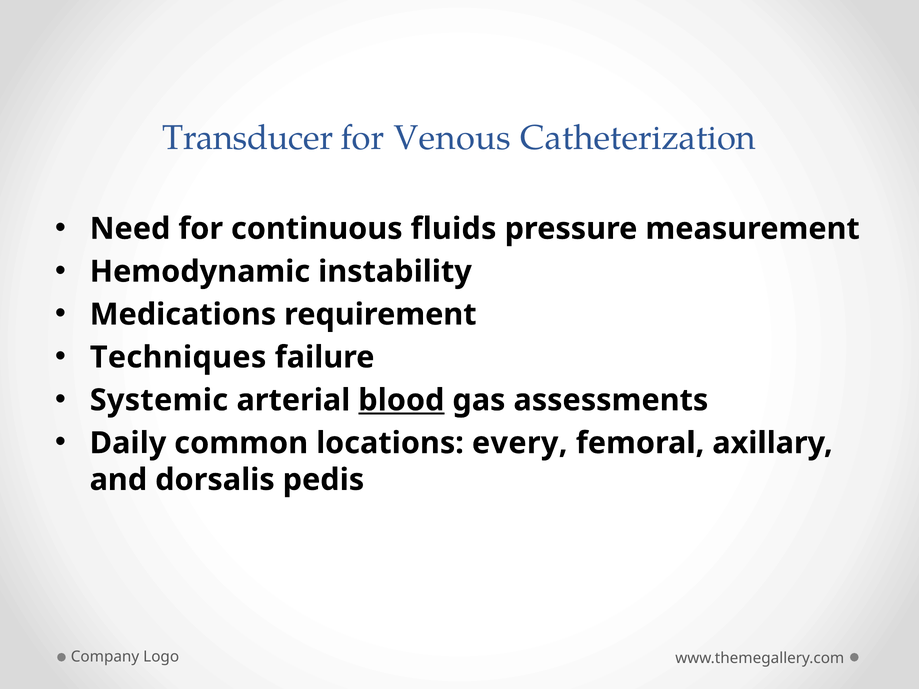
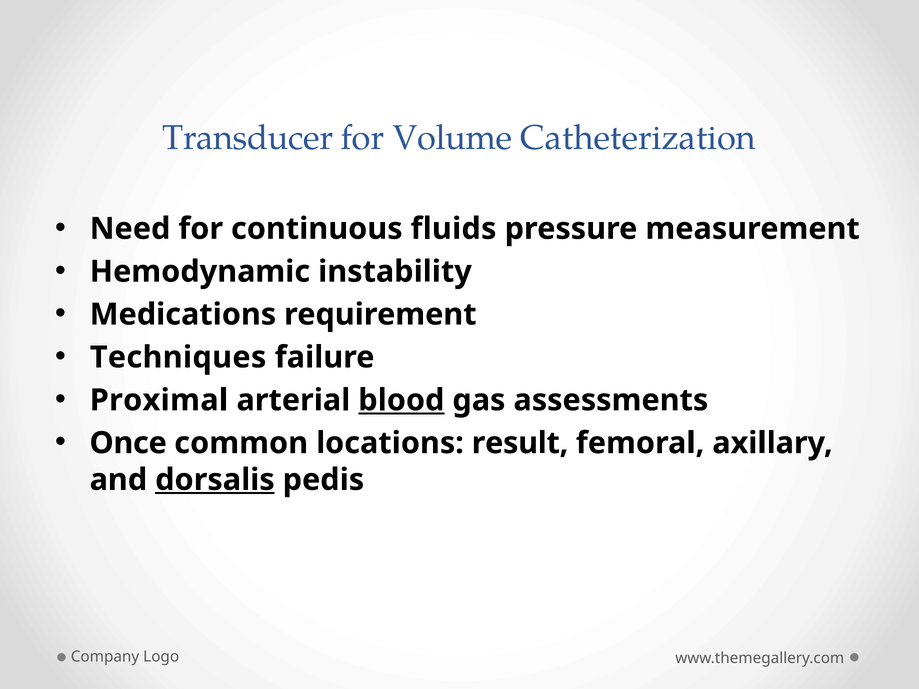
Venous: Venous -> Volume
Systemic: Systemic -> Proximal
Daily: Daily -> Once
every: every -> result
dorsalis underline: none -> present
